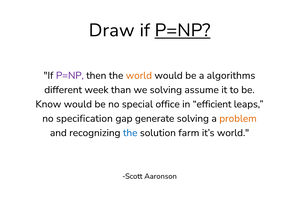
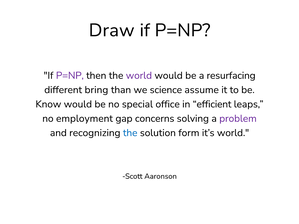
P=NP at (183, 30) underline: present -> none
world at (139, 76) colour: orange -> purple
algorithms: algorithms -> resurfacing
week: week -> bring
we solving: solving -> science
specification: specification -> employment
generate: generate -> concerns
problem colour: orange -> purple
farm: farm -> form
